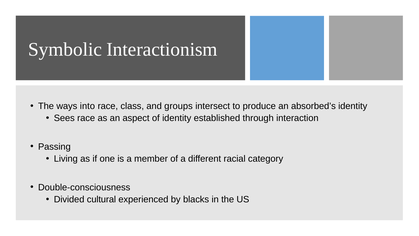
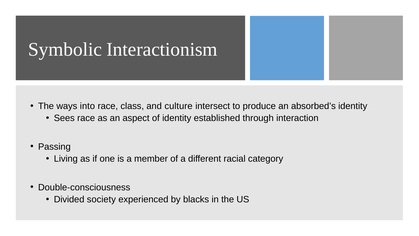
groups: groups -> culture
cultural: cultural -> society
